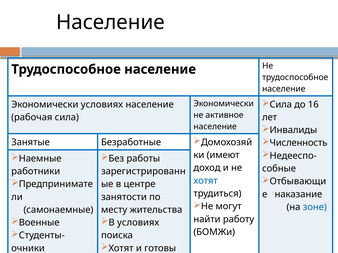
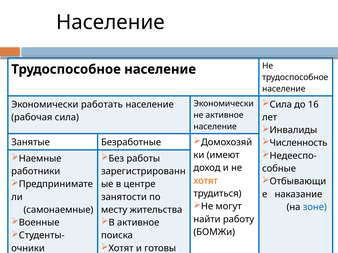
Экономически условиях: условиях -> работать
хотят at (206, 181) colour: blue -> orange
В условиях: условиях -> активное
